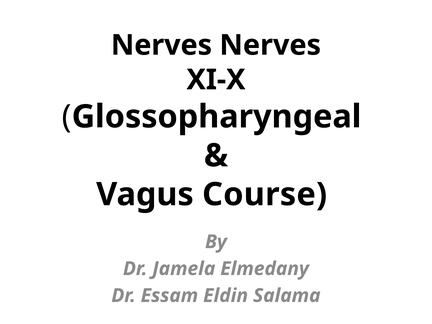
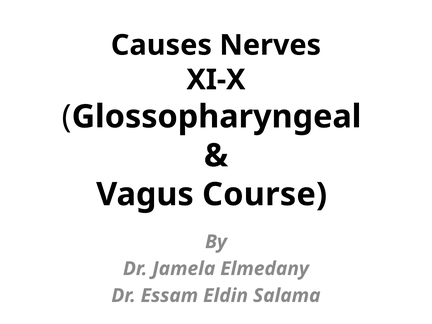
Nerves at (161, 45): Nerves -> Causes
